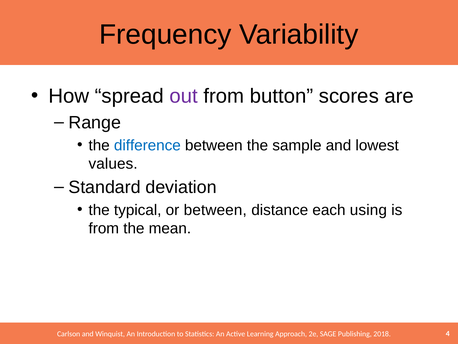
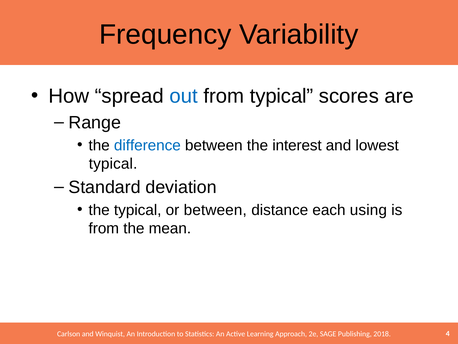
out colour: purple -> blue
from button: button -> typical
sample: sample -> interest
values at (113, 163): values -> typical
